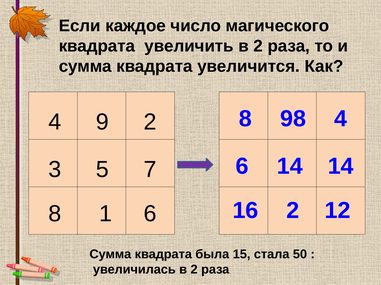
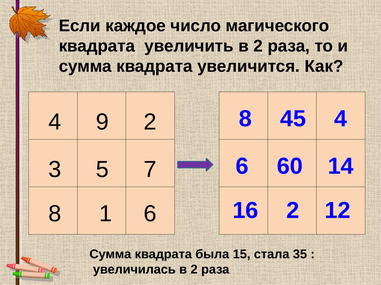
98: 98 -> 45
6 14: 14 -> 60
50: 50 -> 35
